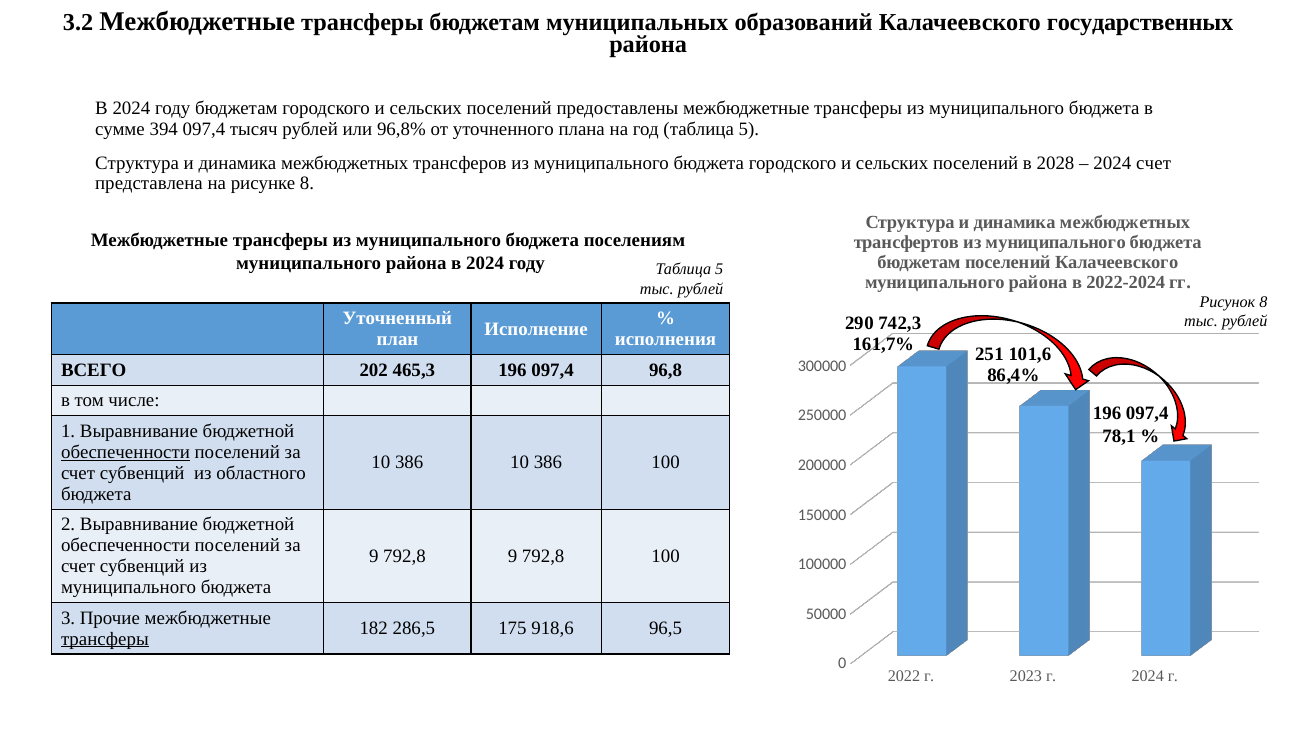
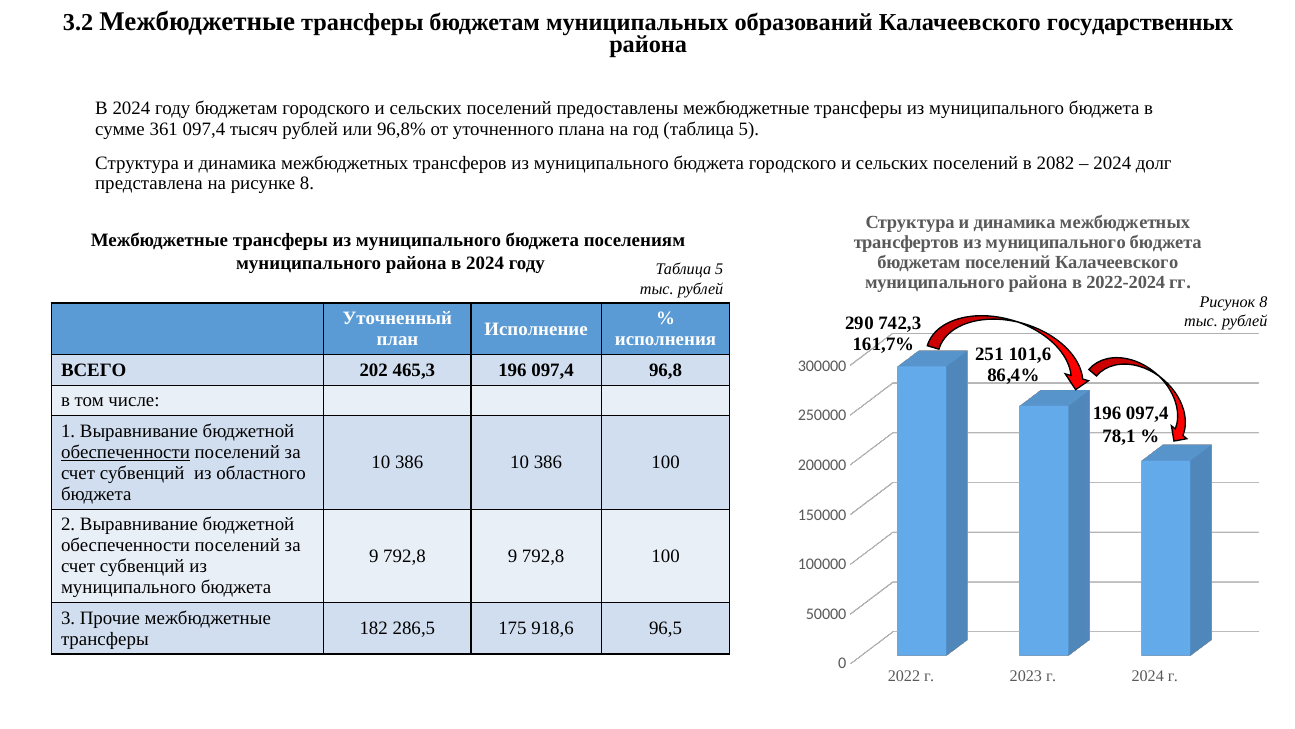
394: 394 -> 361
2028: 2028 -> 2082
2024 счет: счет -> долг
трансферы at (105, 638) underline: present -> none
